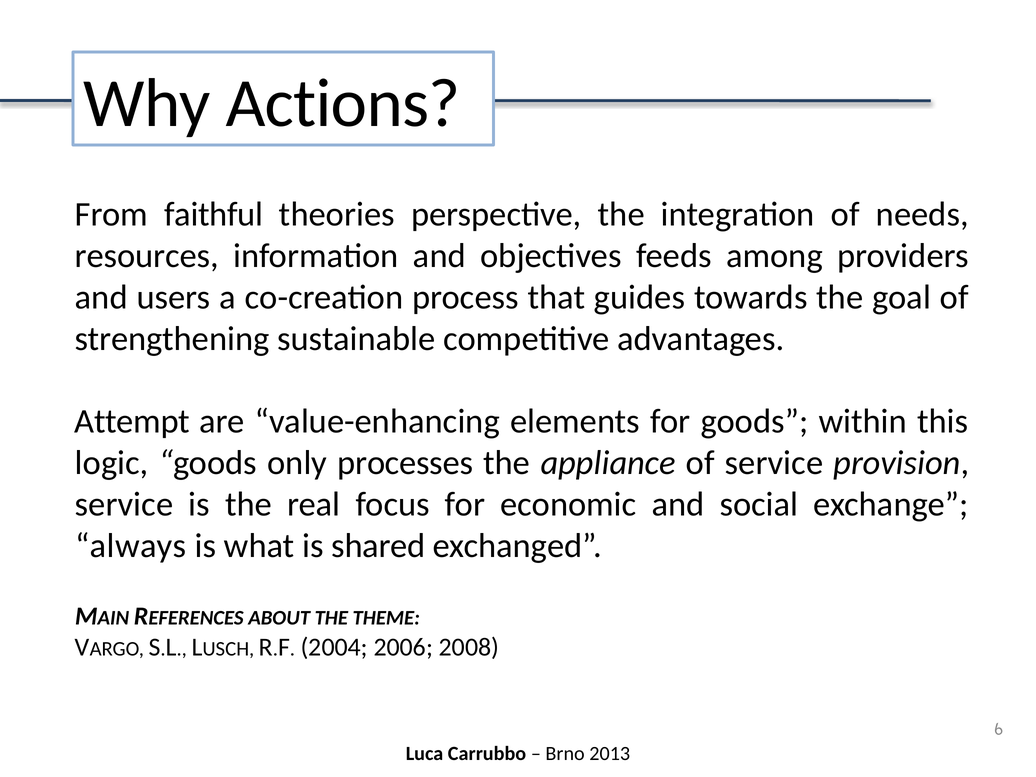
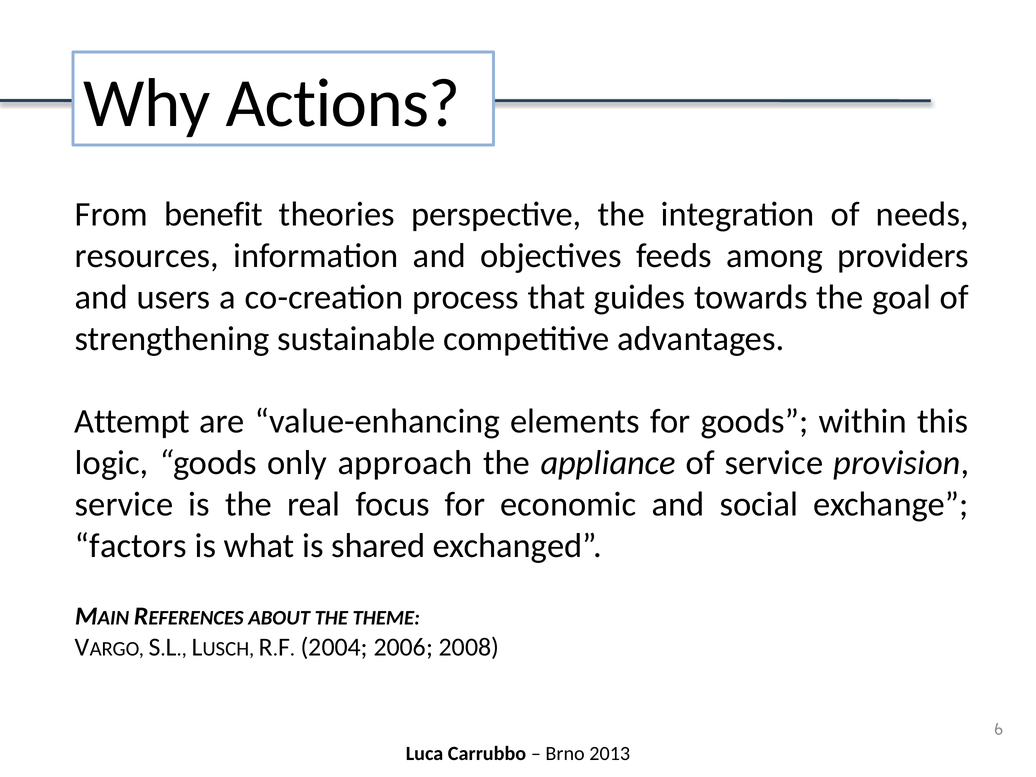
faithful: faithful -> benefit
processes: processes -> approach
always: always -> factors
